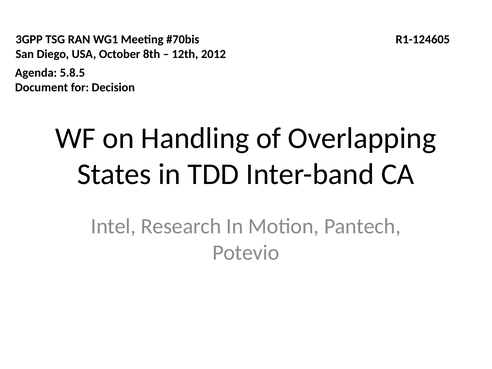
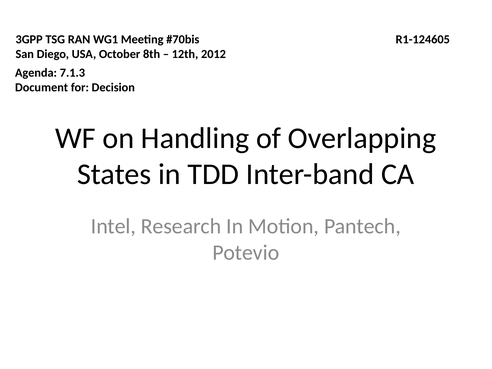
5.8.5: 5.8.5 -> 7.1.3
